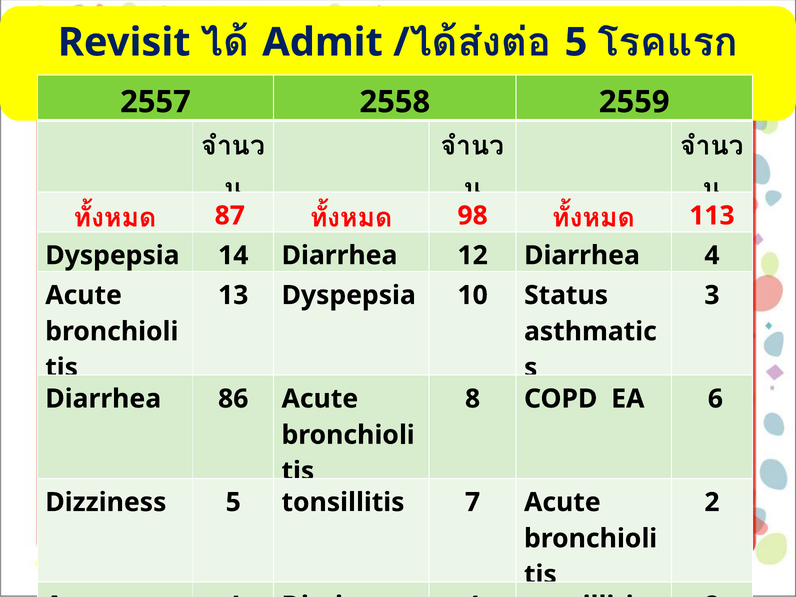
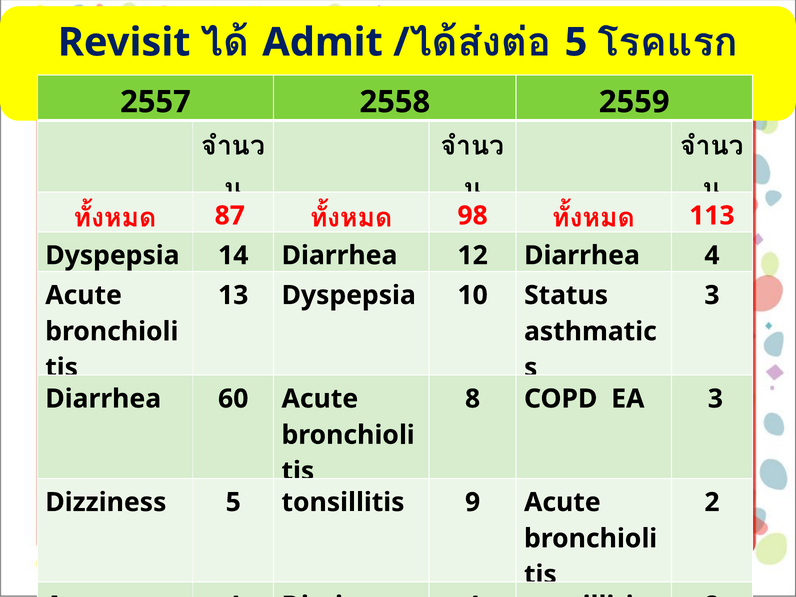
86: 86 -> 60
EA 6: 6 -> 3
7: 7 -> 9
